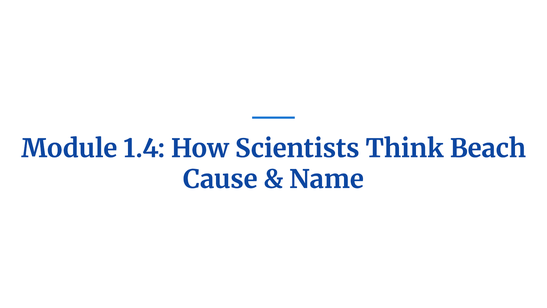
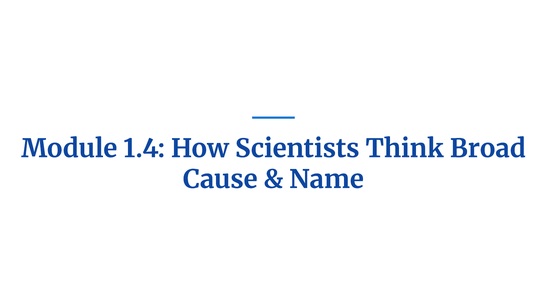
Beach: Beach -> Broad
